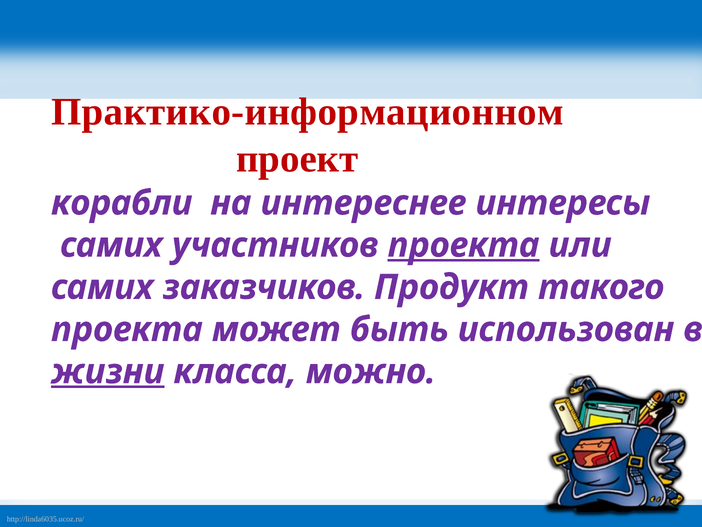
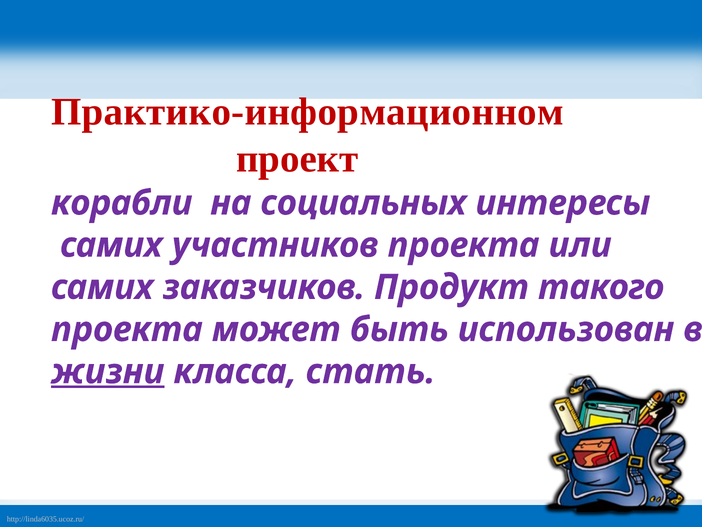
интереснее: интереснее -> социальных
проекта at (464, 245) underline: present -> none
можно: можно -> стать
